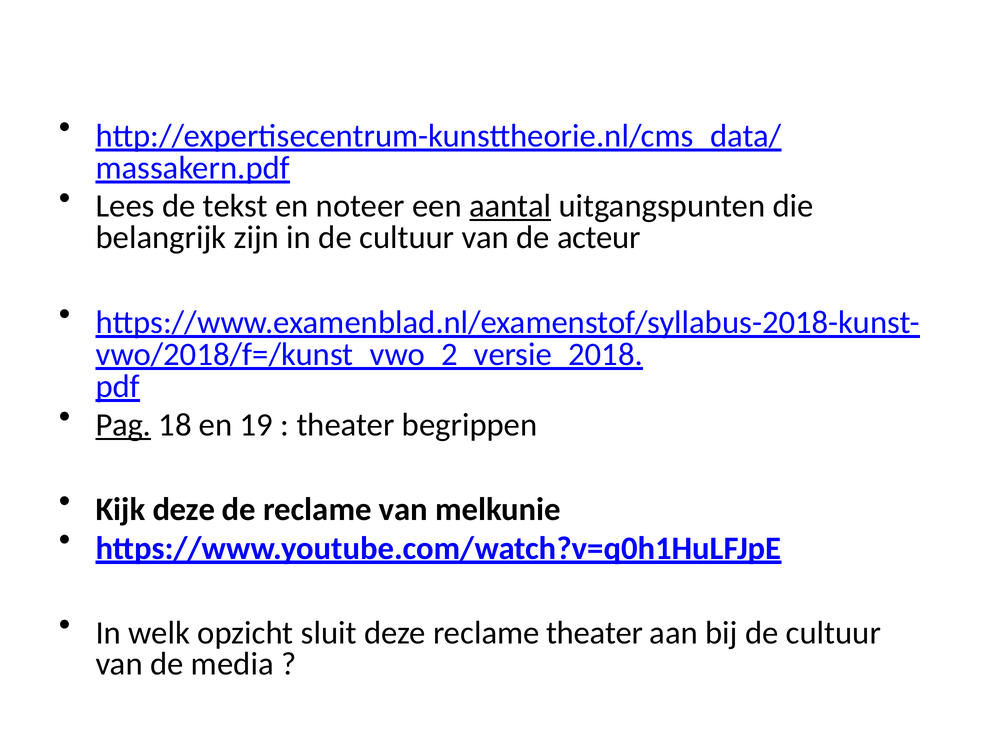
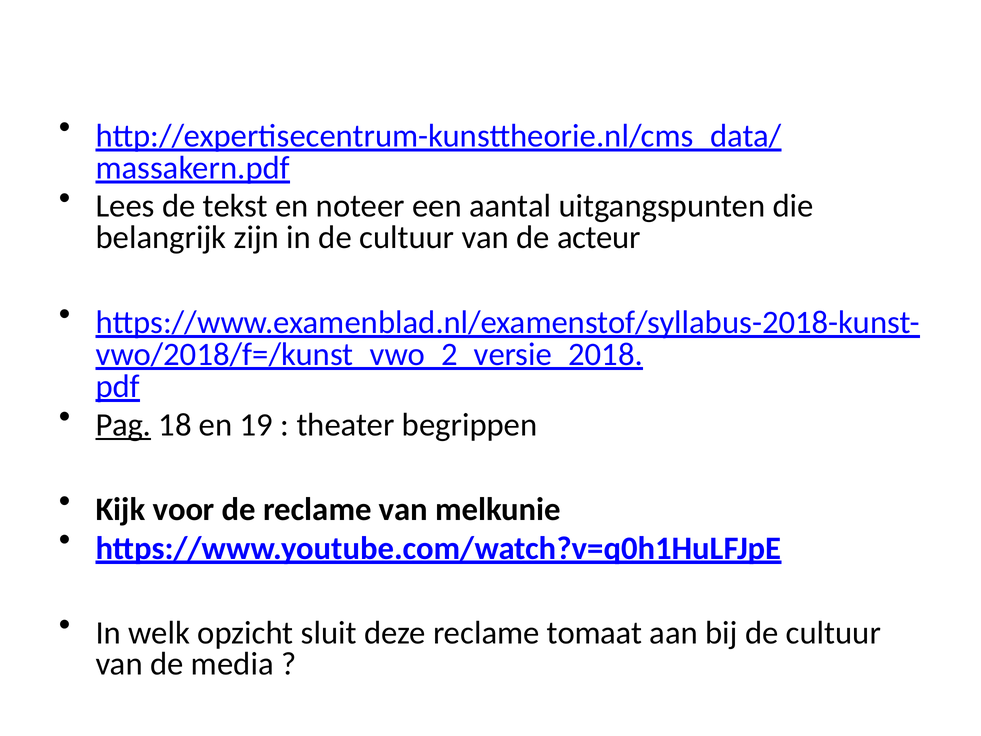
aantal underline: present -> none
Kijk deze: deze -> voor
reclame theater: theater -> tomaat
